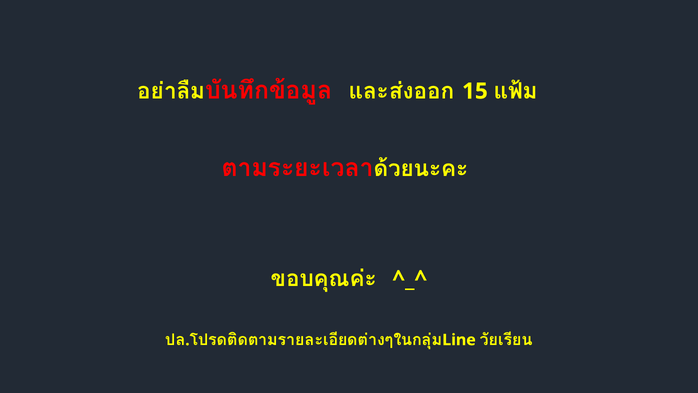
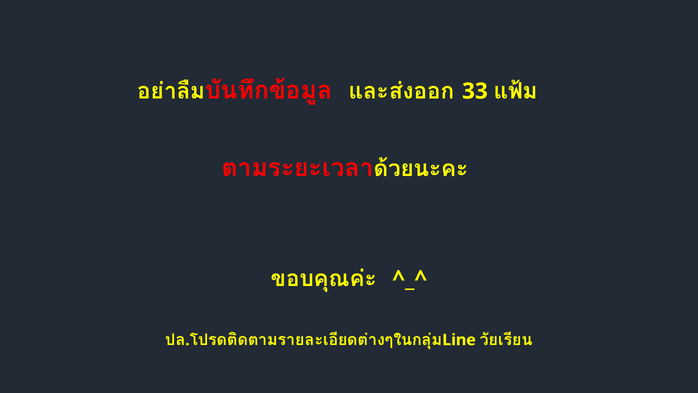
15: 15 -> 33
